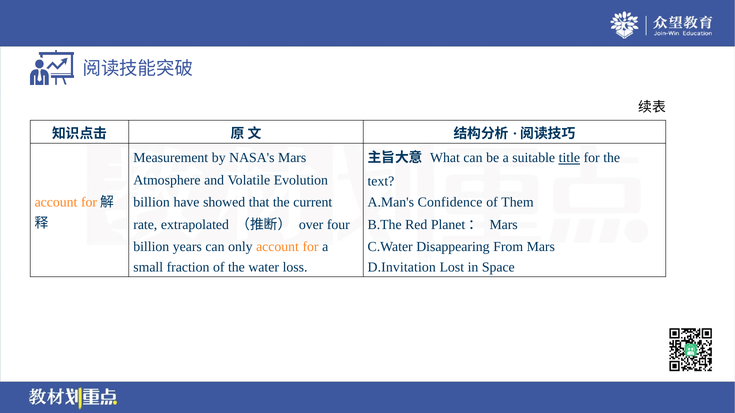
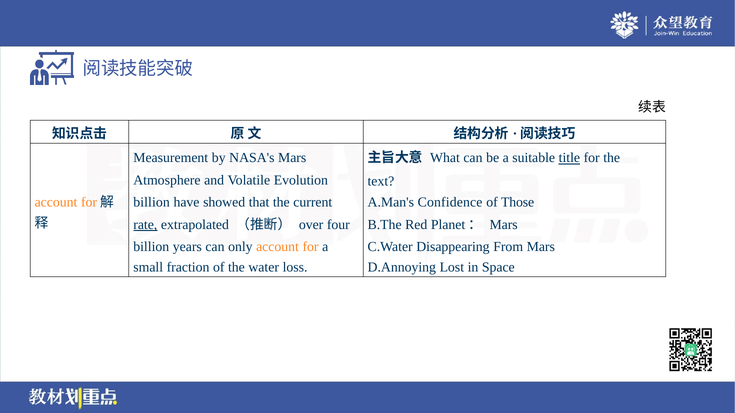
Them: Them -> Those
rate underline: none -> present
D.Invitation: D.Invitation -> D.Annoying
